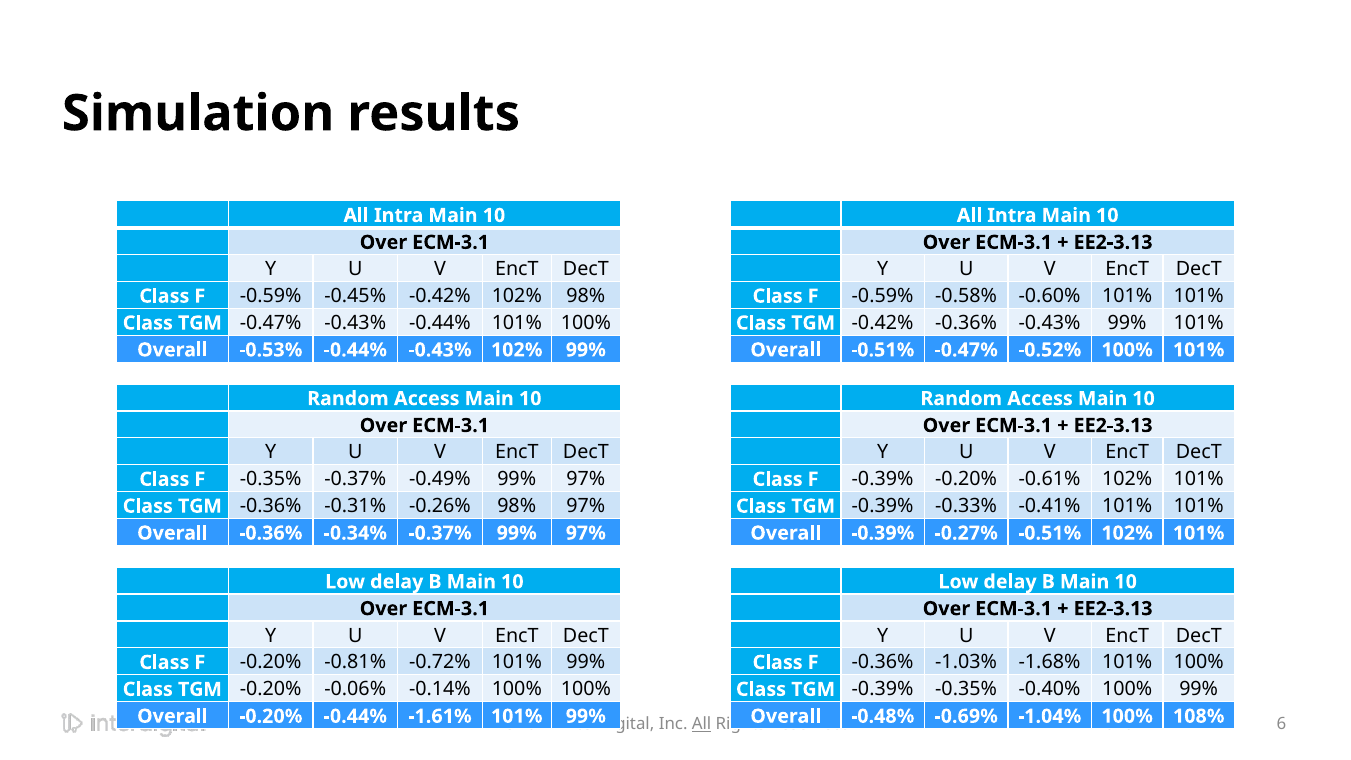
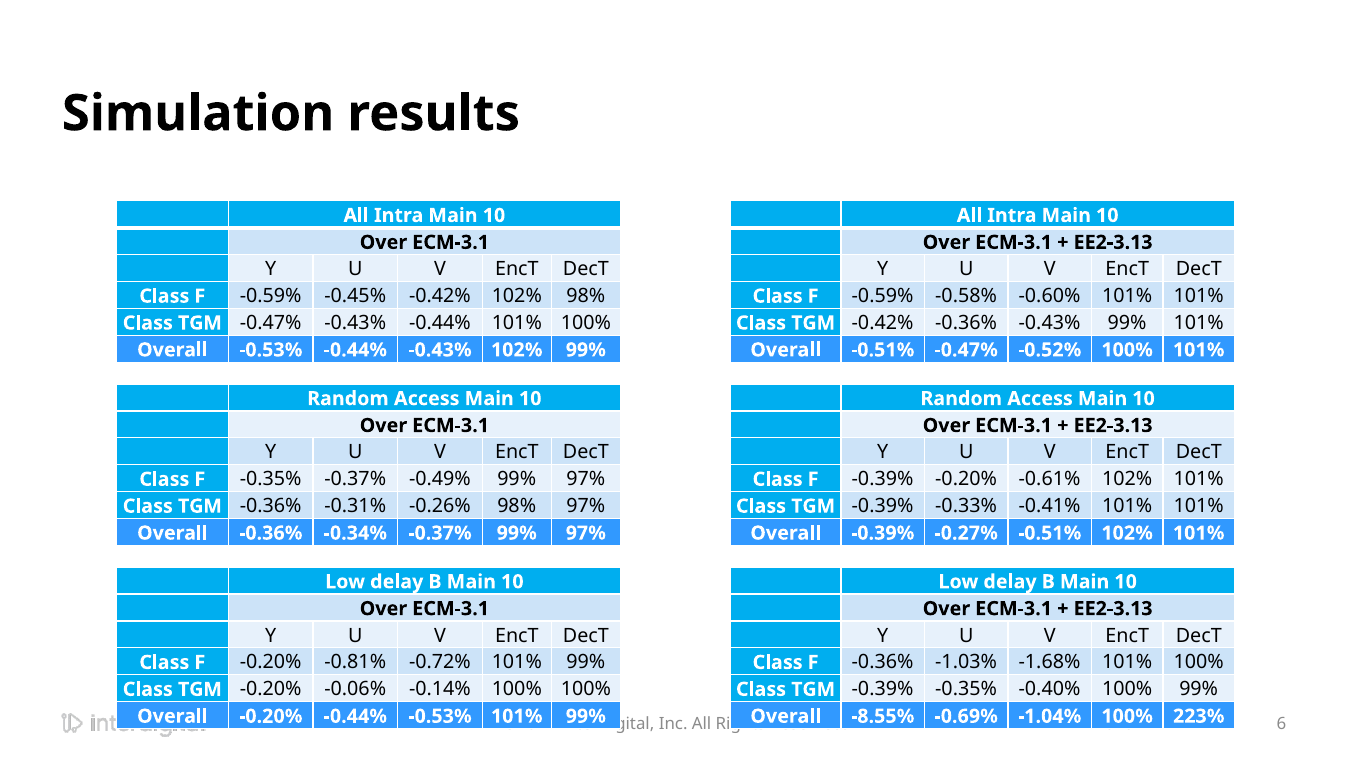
-0.44% -1.61%: -1.61% -> -0.53%
-0.48%: -0.48% -> -8.55%
108%: 108% -> 223%
All at (702, 724) underline: present -> none
